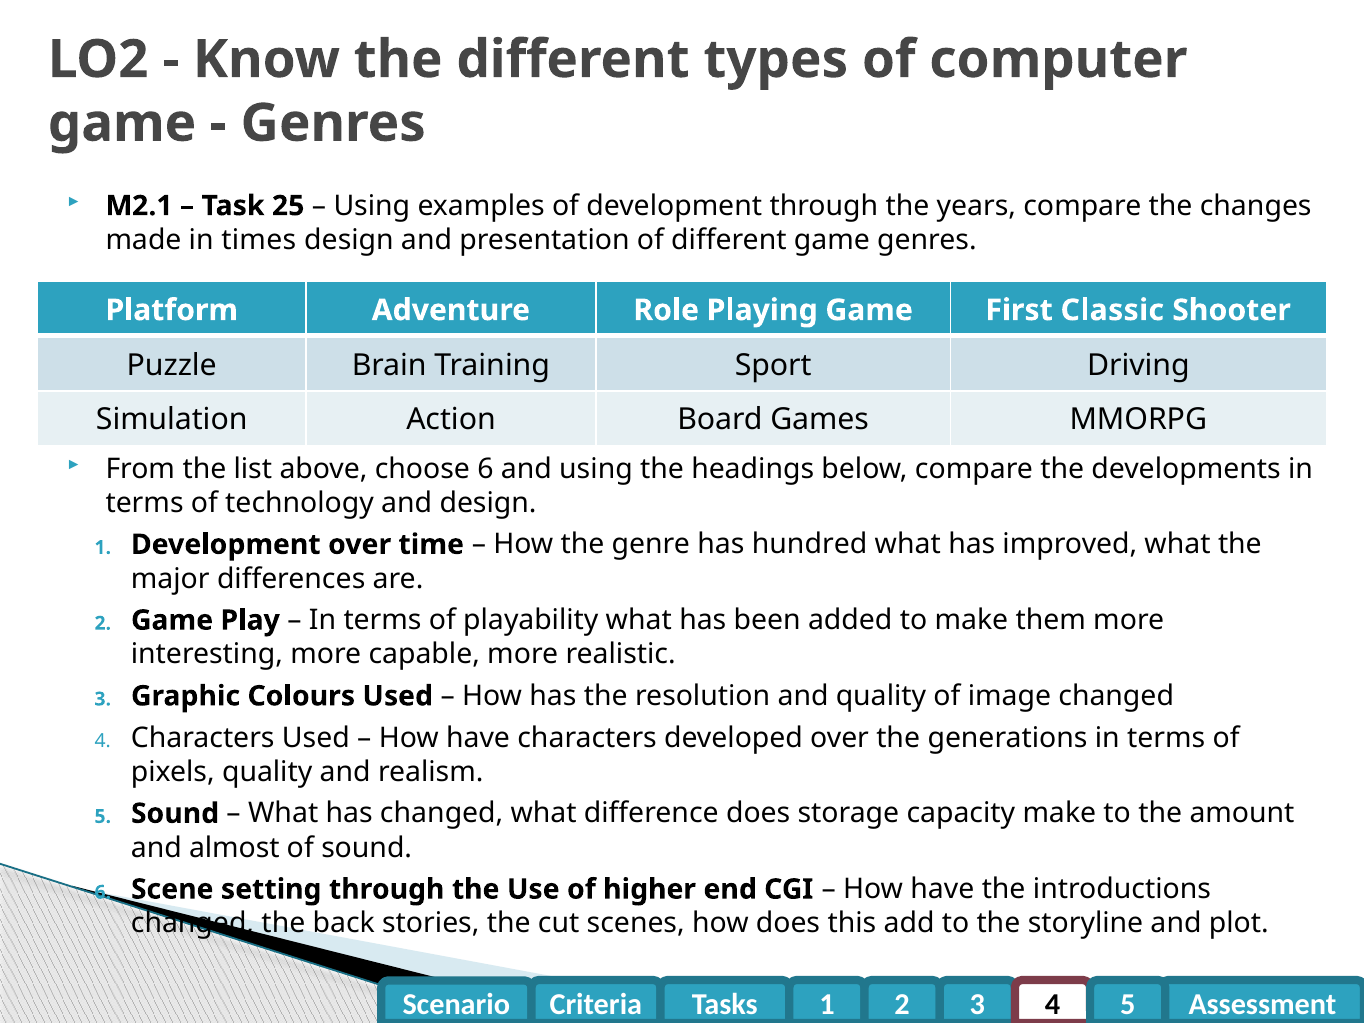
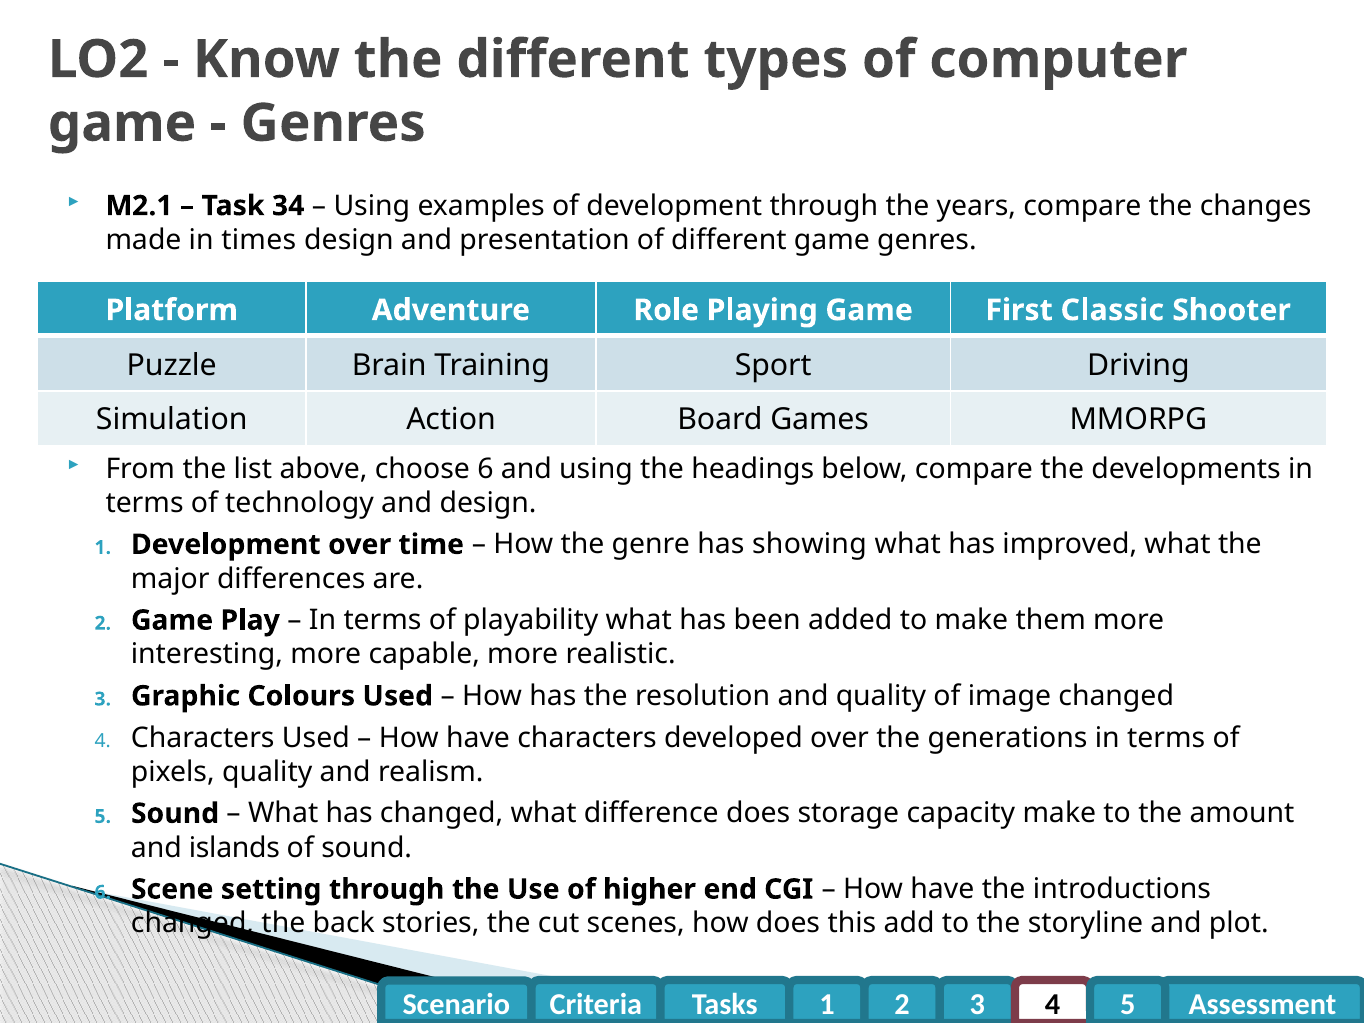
25: 25 -> 34
hundred: hundred -> showing
almost: almost -> islands
